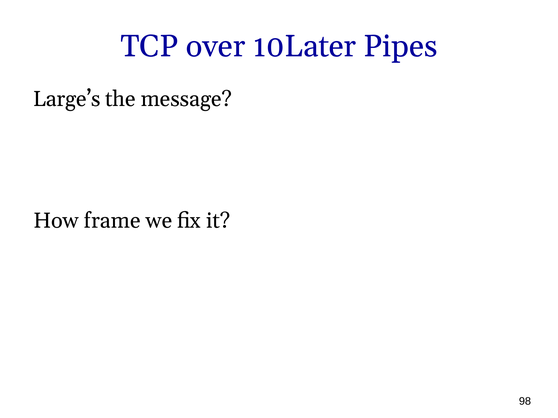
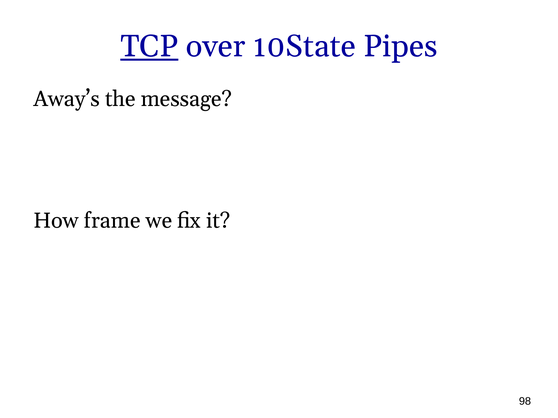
TCP underline: none -> present
10Later: 10Later -> 10State
Large’s: Large’s -> Away’s
